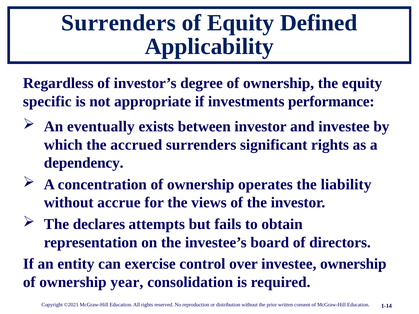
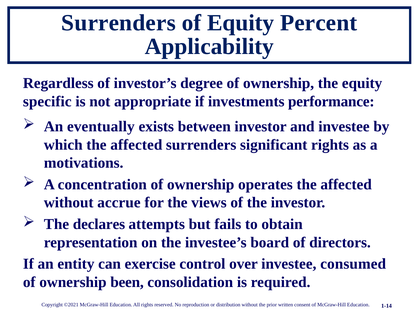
Defined: Defined -> Percent
which the accrued: accrued -> affected
dependency: dependency -> motivations
operates the liability: liability -> affected
investee ownership: ownership -> consumed
year: year -> been
